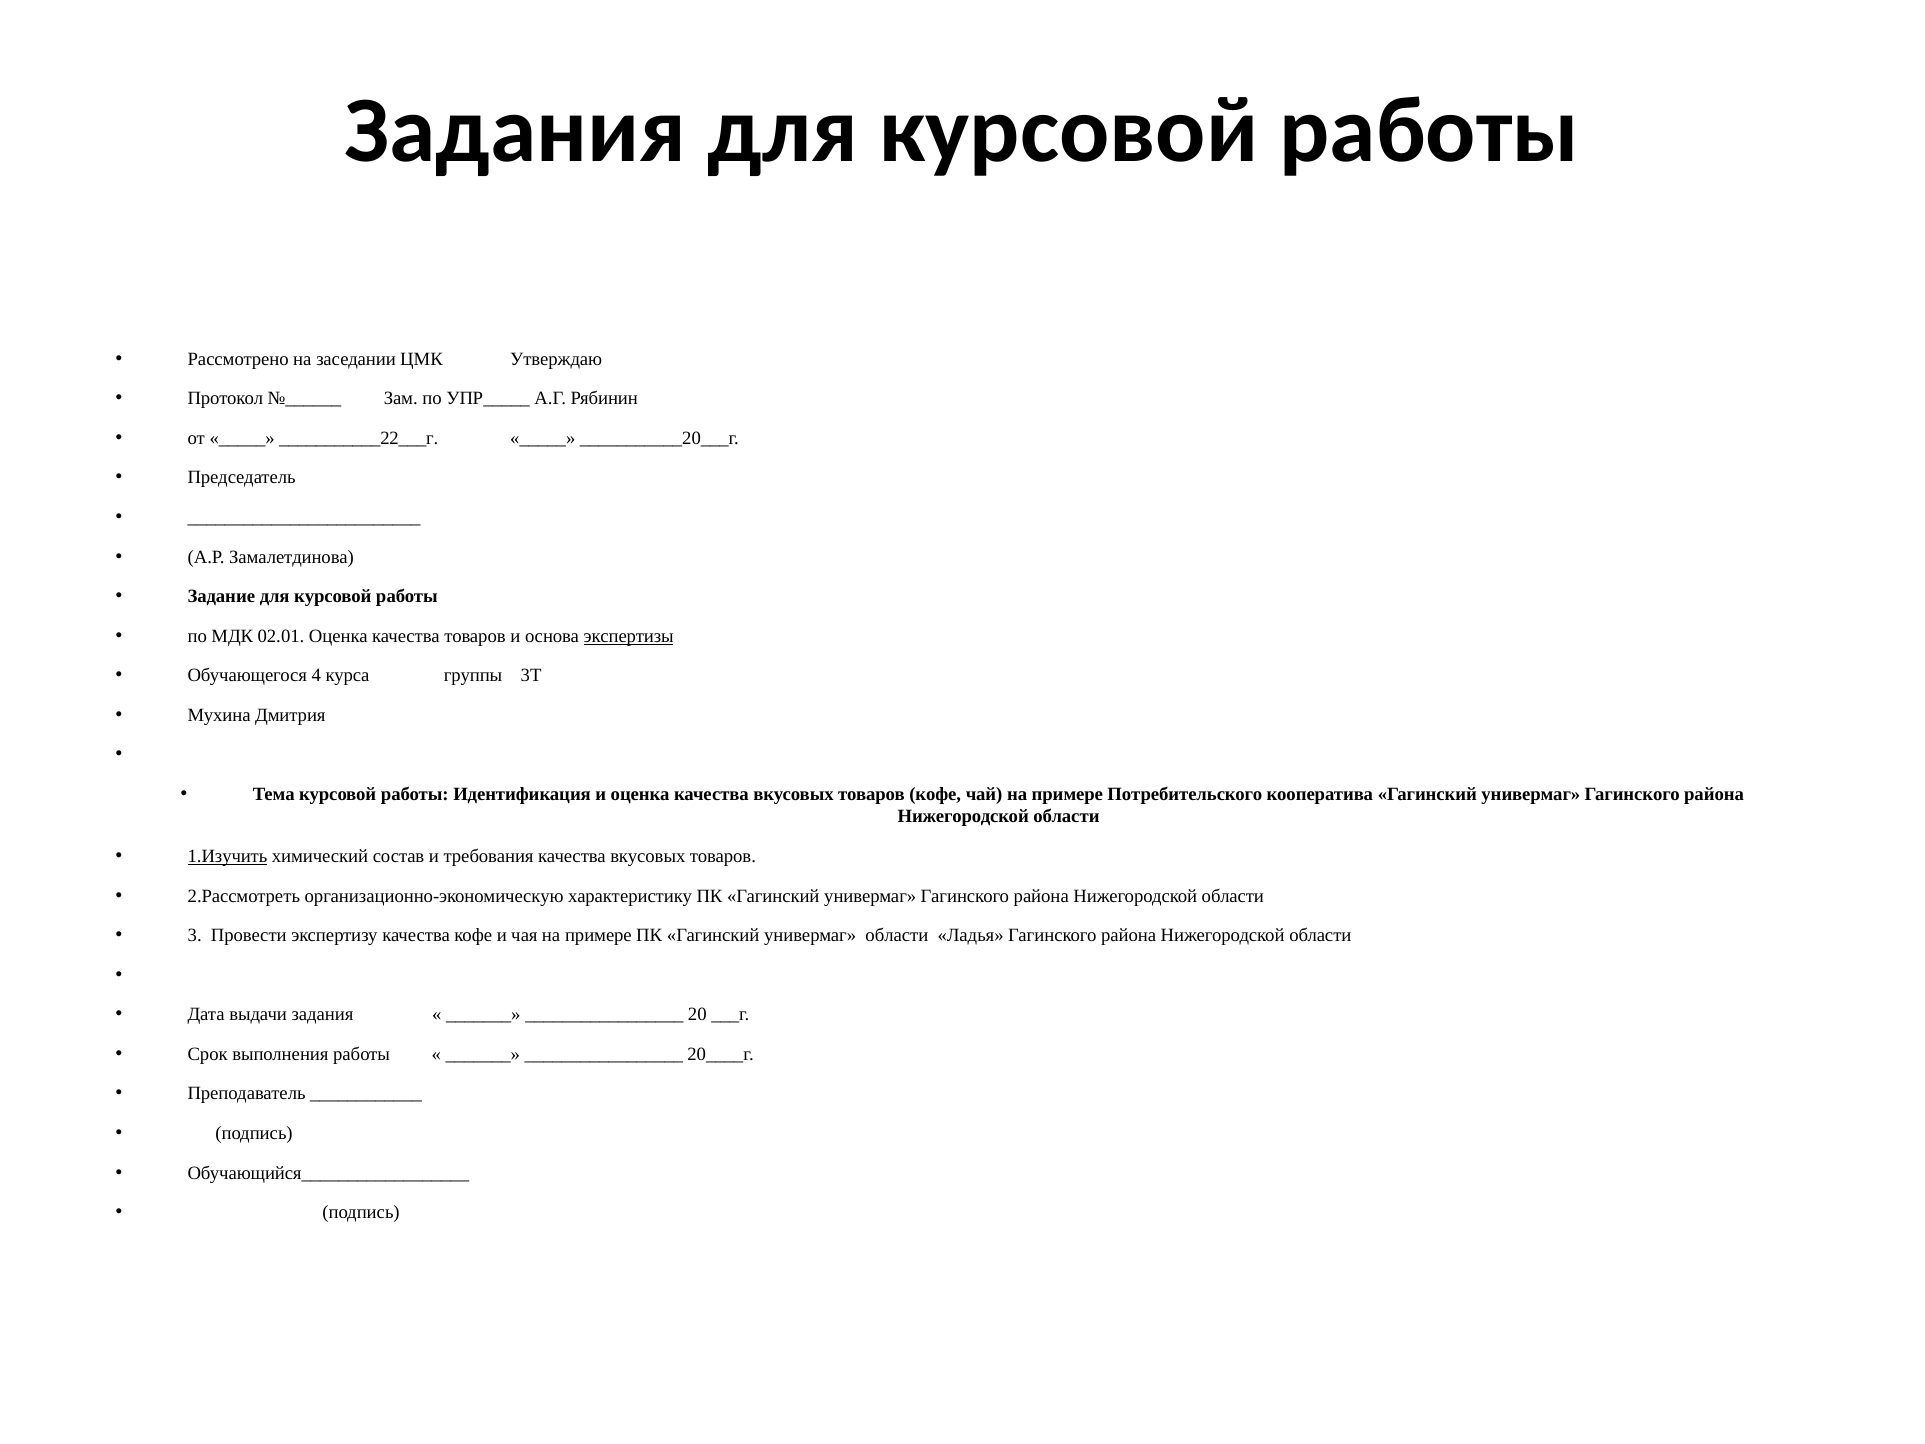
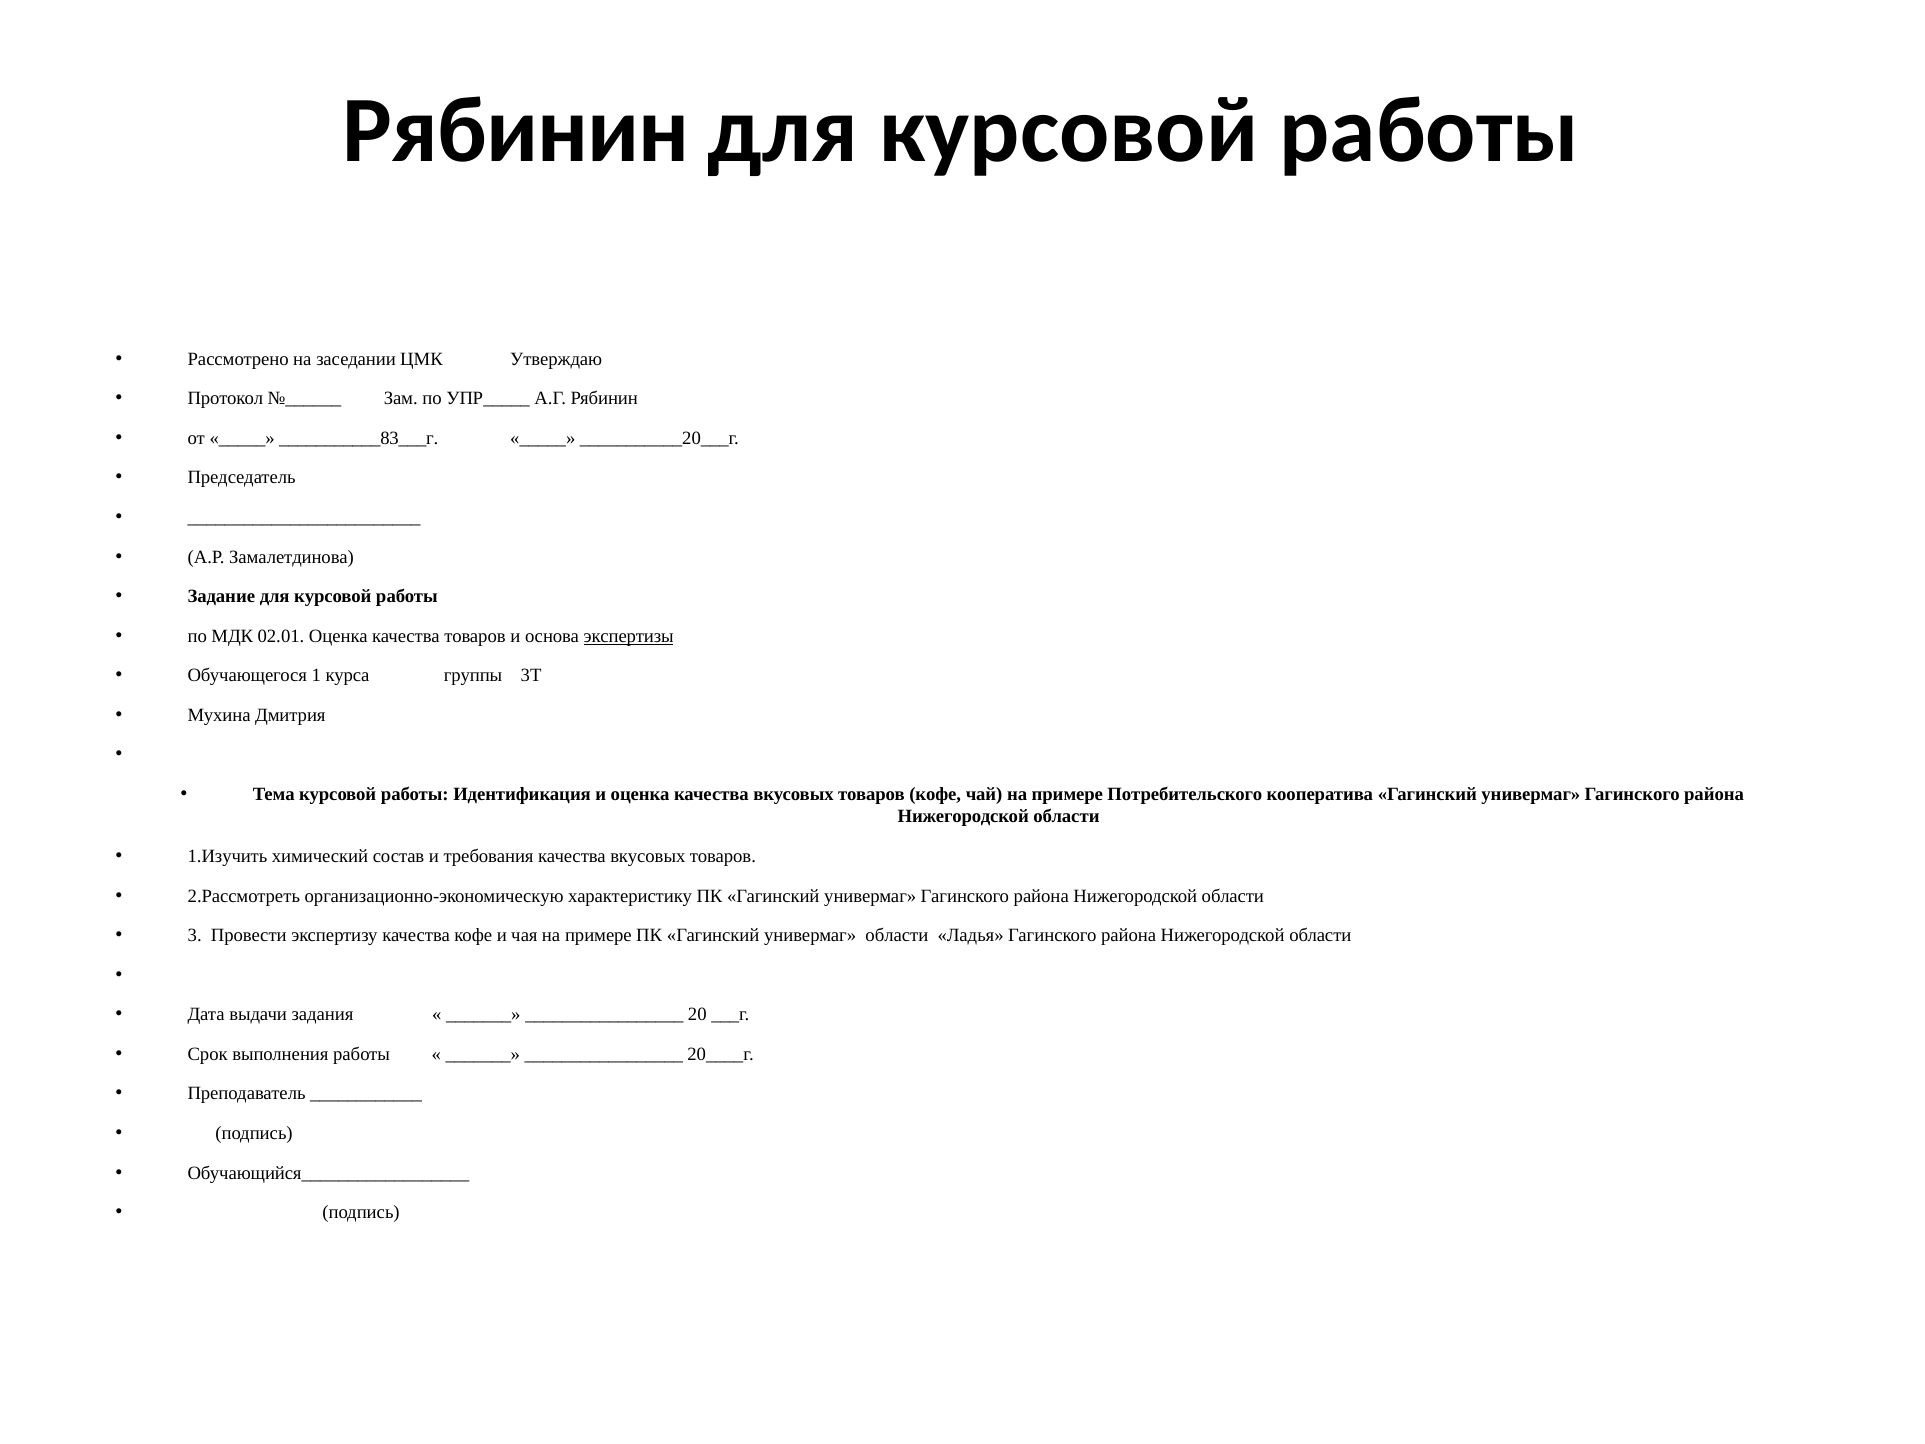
Задания at (515, 130): Задания -> Рябинин
___________22___г: ___________22___г -> ___________83___г
4: 4 -> 1
1.Изучить underline: present -> none
